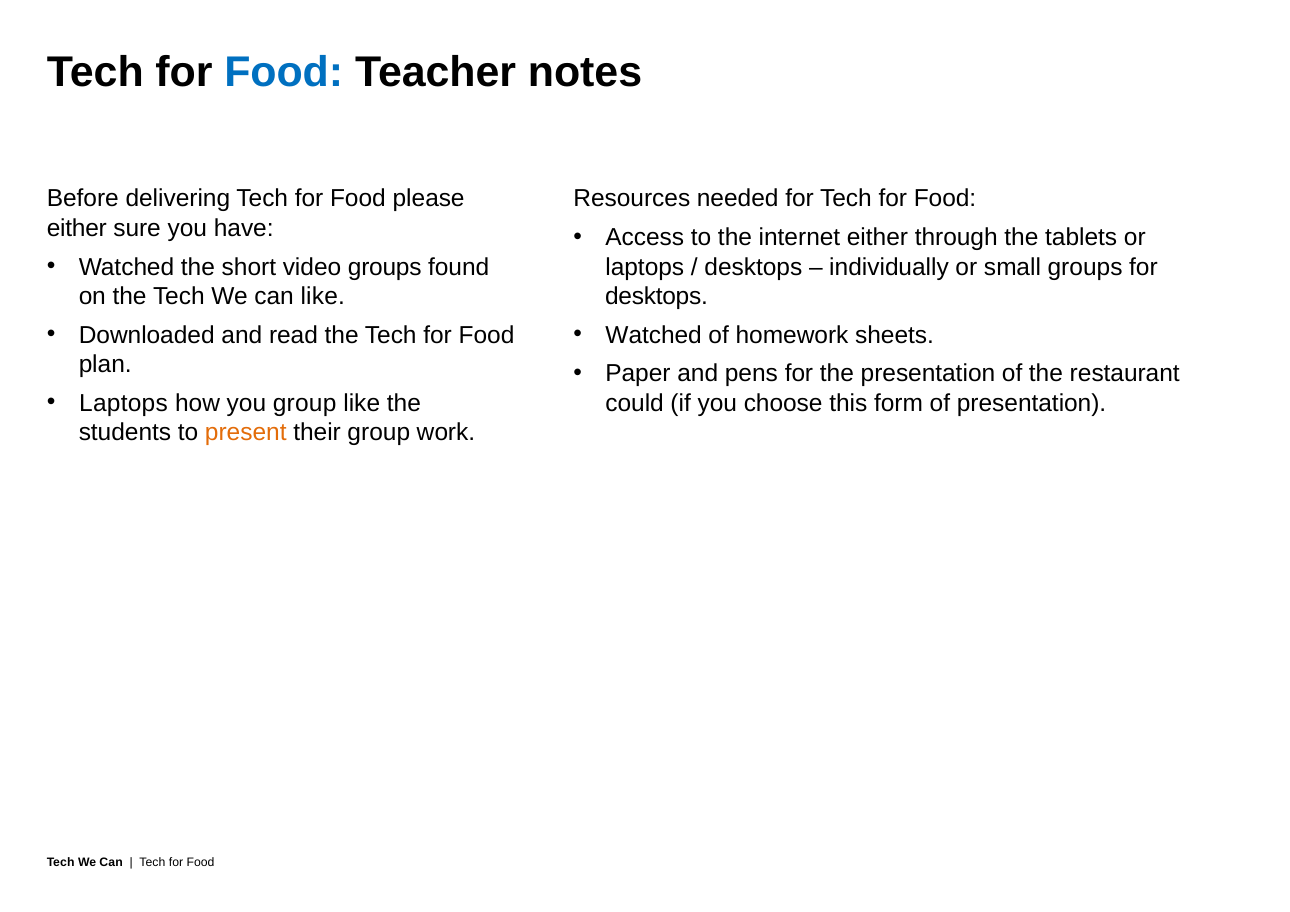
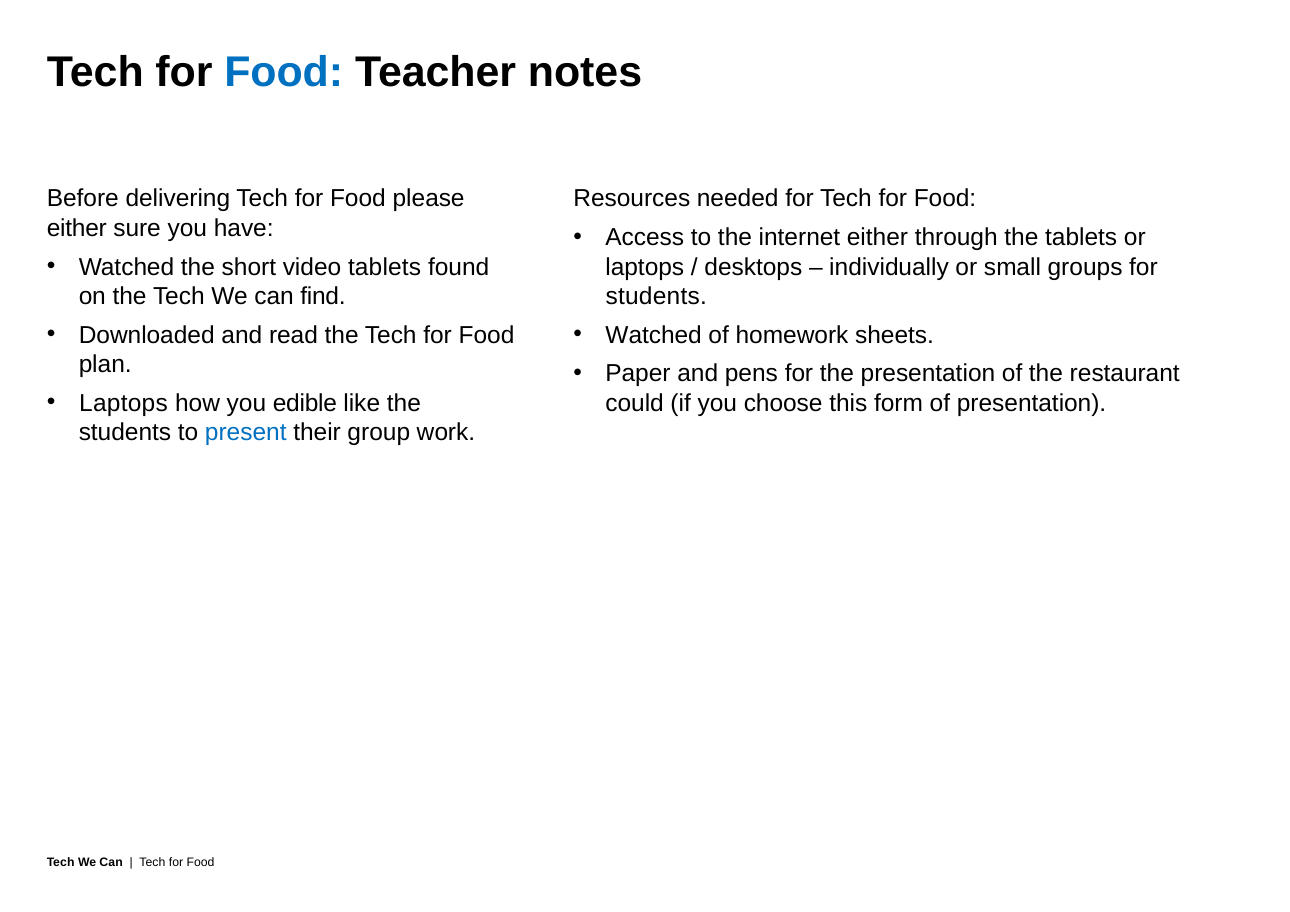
video groups: groups -> tablets
can like: like -> find
desktops at (656, 296): desktops -> students
you group: group -> edible
present colour: orange -> blue
